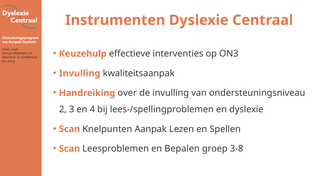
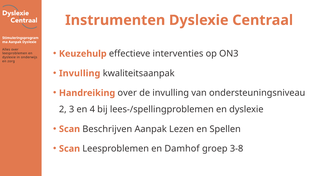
Knelpunten: Knelpunten -> Beschrijven
Bepalen: Bepalen -> Damhof
